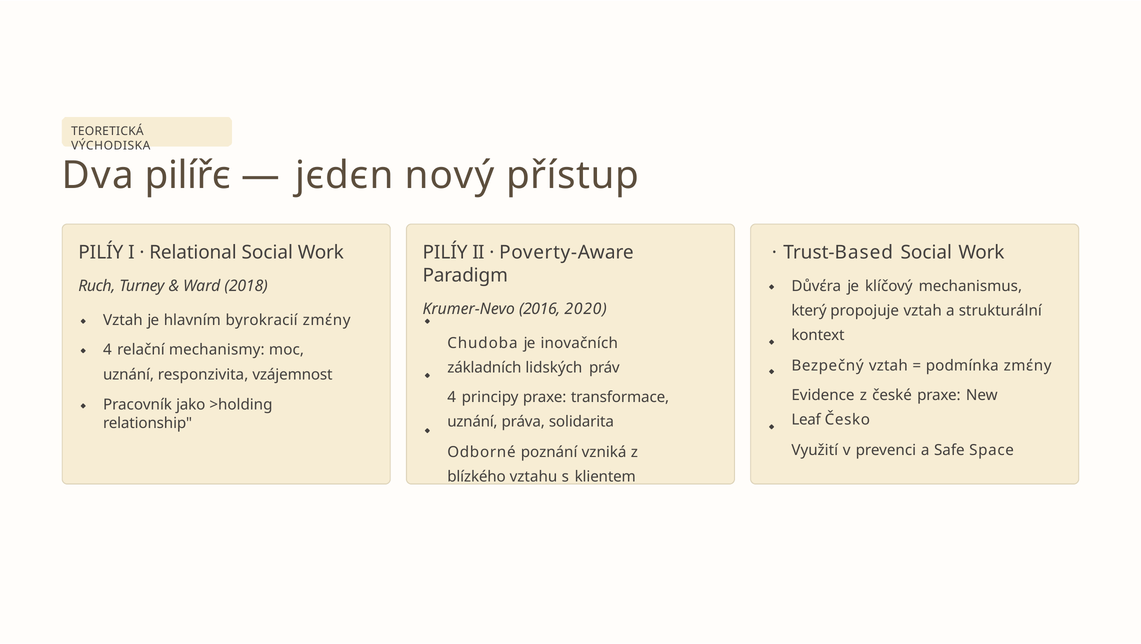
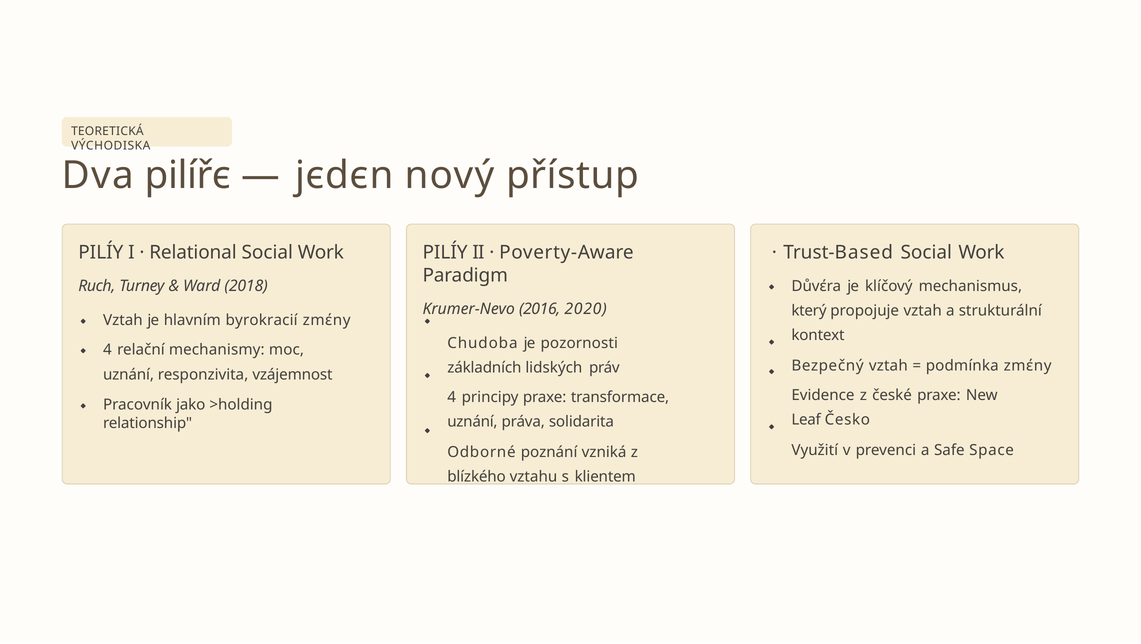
inovačních: inovačních -> pozornosti
